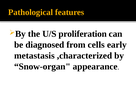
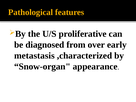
proliferation: proliferation -> proliferative
cells: cells -> over
